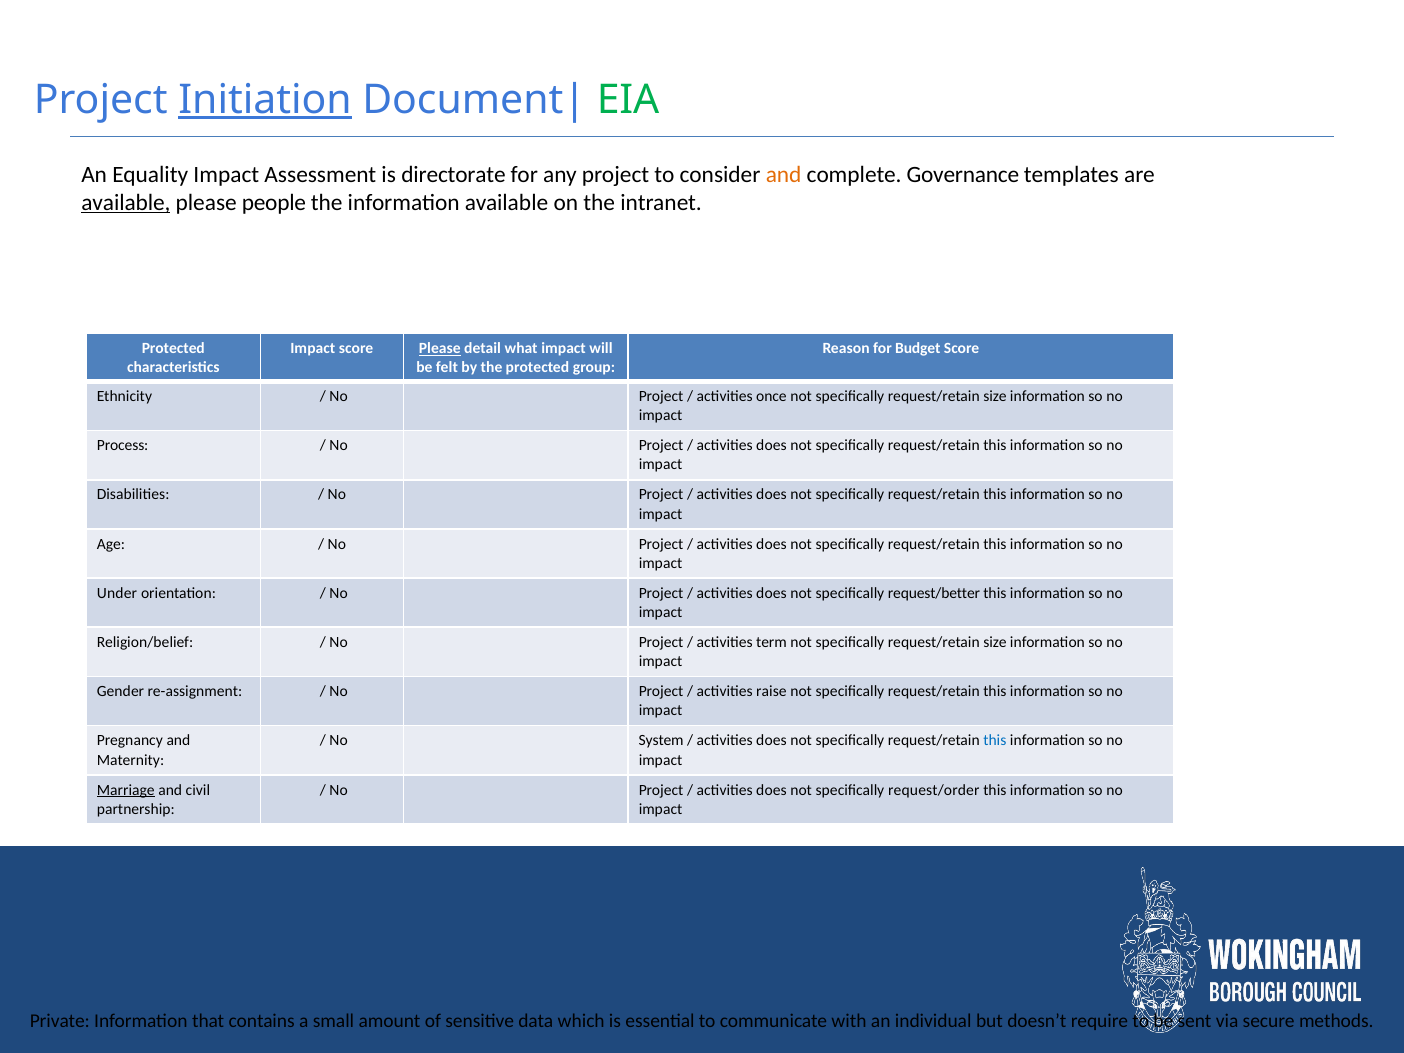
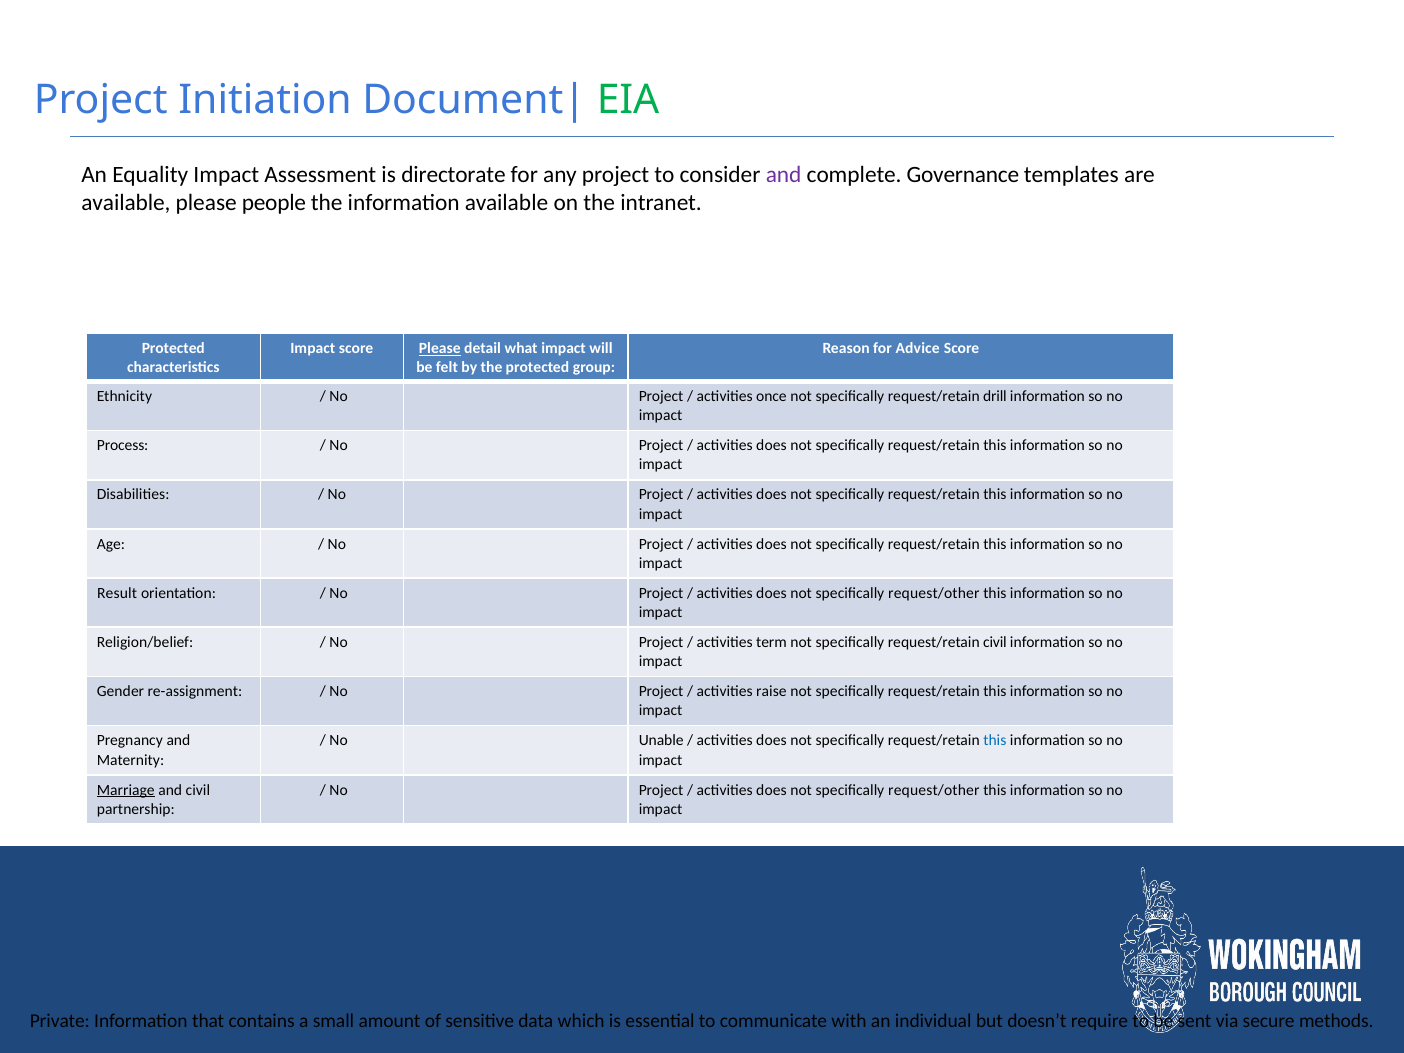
Initiation underline: present -> none
and at (784, 175) colour: orange -> purple
available at (126, 203) underline: present -> none
Budget: Budget -> Advice
size at (995, 396): size -> drill
Under: Under -> Result
request/better at (934, 593): request/better -> request/other
size at (995, 642): size -> civil
System: System -> Unable
request/order at (934, 790): request/order -> request/other
